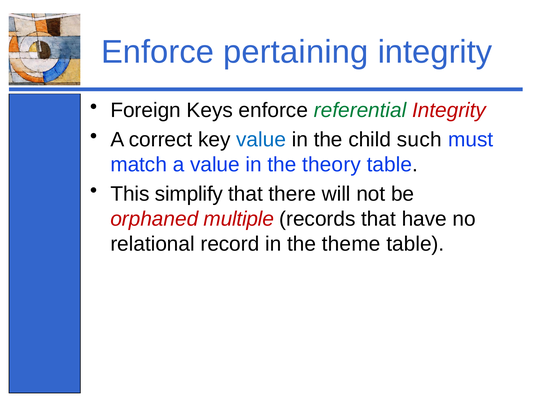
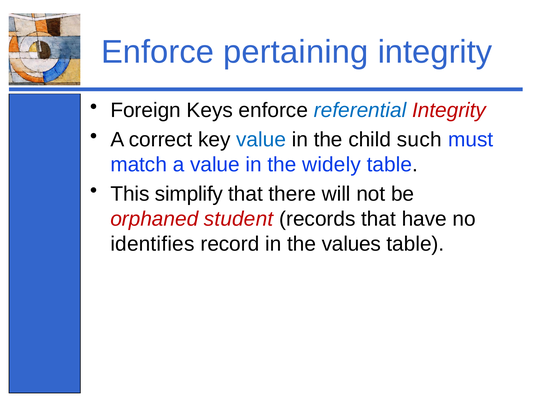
referential colour: green -> blue
theory: theory -> widely
multiple: multiple -> student
relational: relational -> identifies
theme: theme -> values
